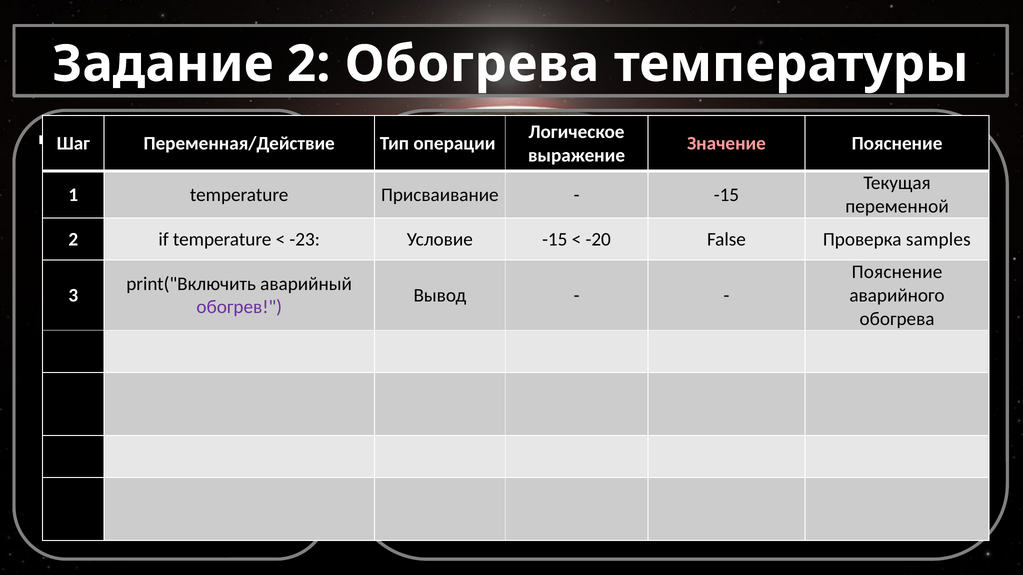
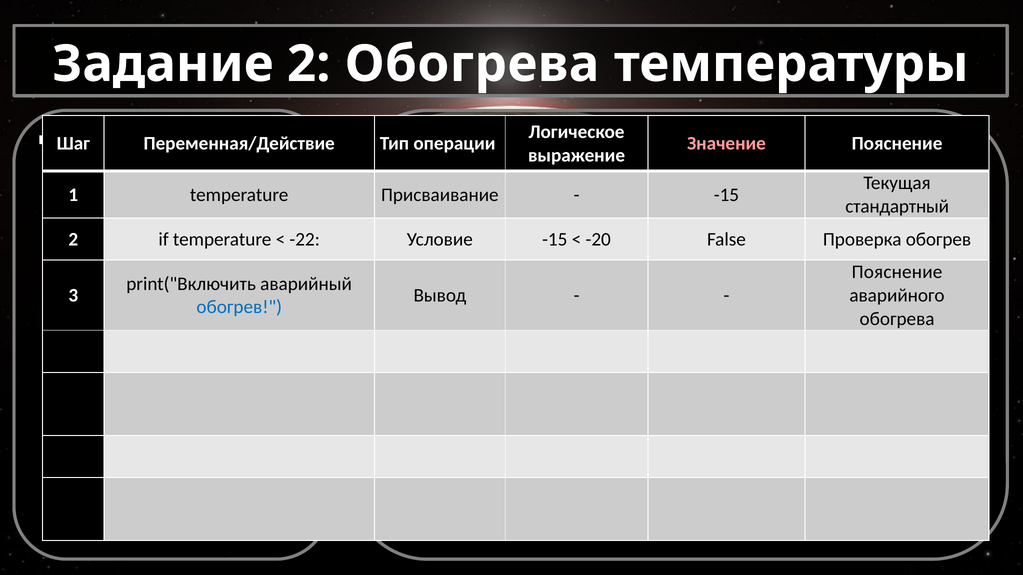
переменной: переменной -> стандартный
-23: -23 -> -22
Проверка samples: samples -> обогрев
обогрев at (239, 307) colour: purple -> blue
